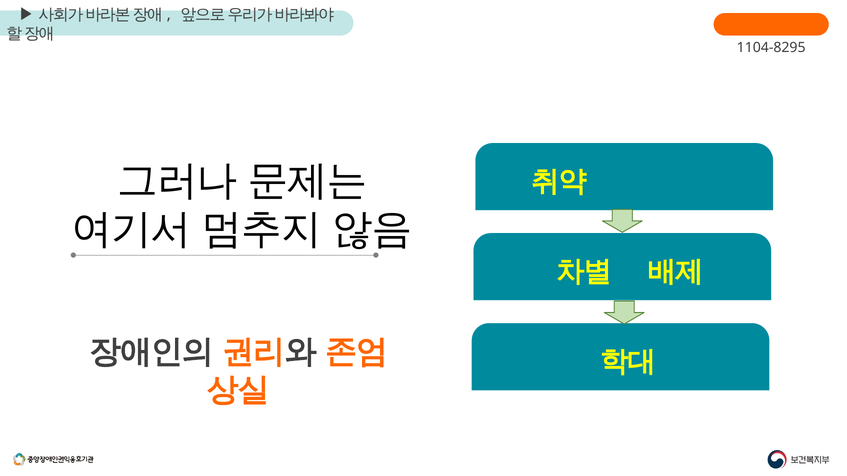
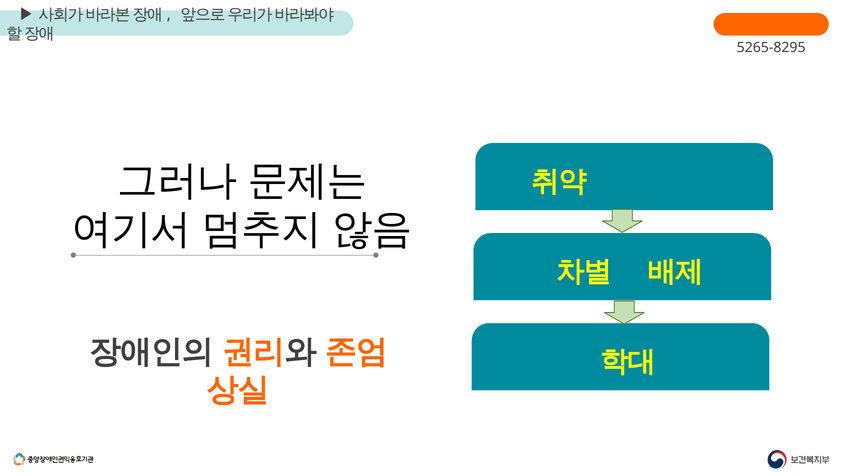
1104-8295: 1104-8295 -> 5265-8295
